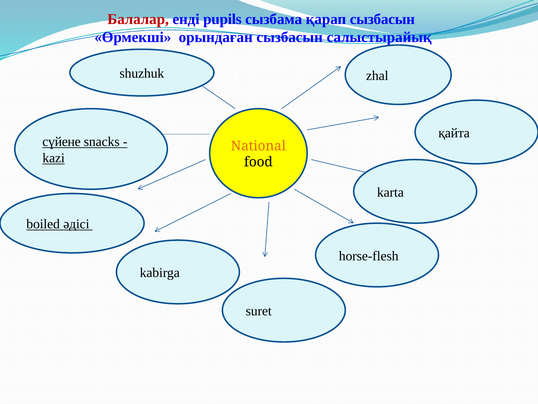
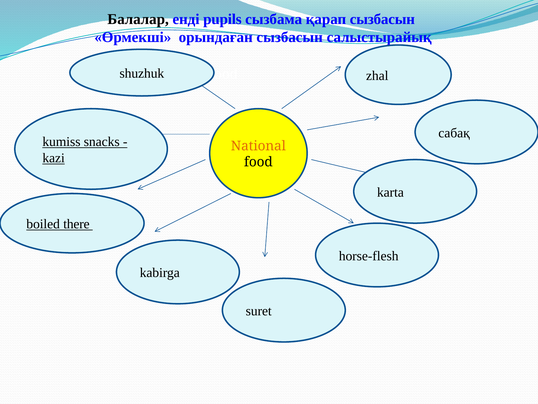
Балалар colour: red -> black
қайта: қайта -> сабақ
сүйене: сүйене -> kumiss
әдісі: әдісі -> there
